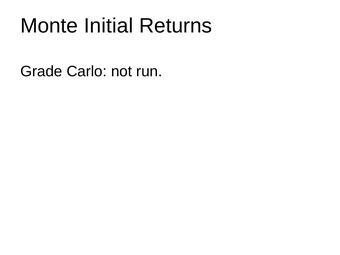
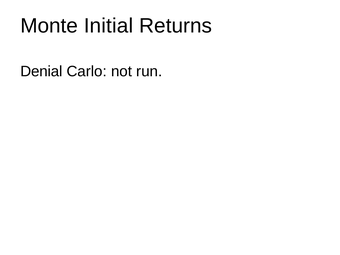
Grade: Grade -> Denial
